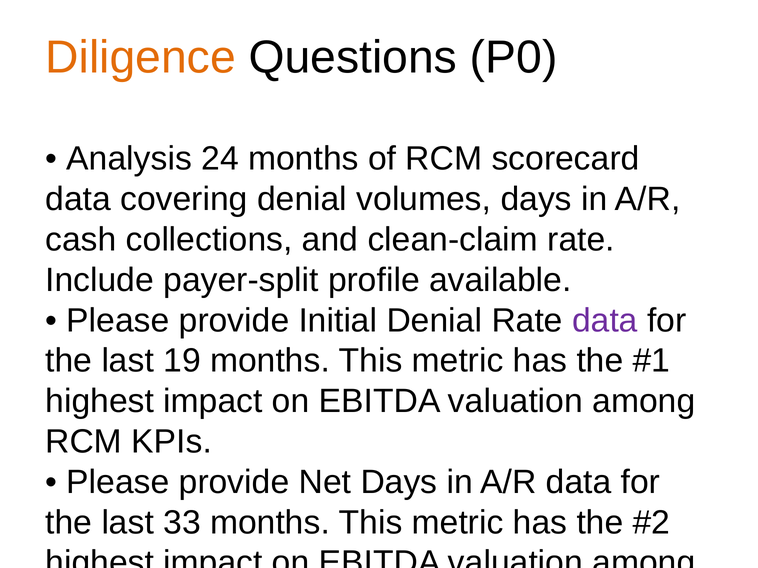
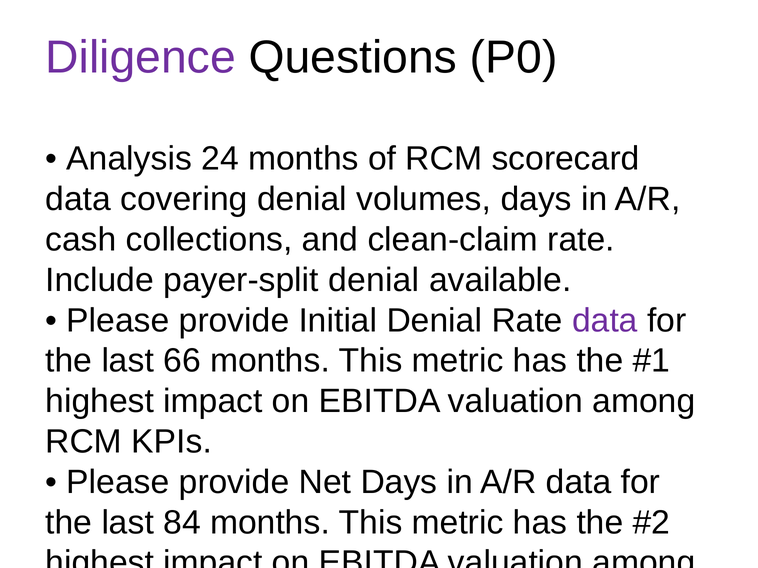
Diligence colour: orange -> purple
payer-split profile: profile -> denial
19: 19 -> 66
33: 33 -> 84
